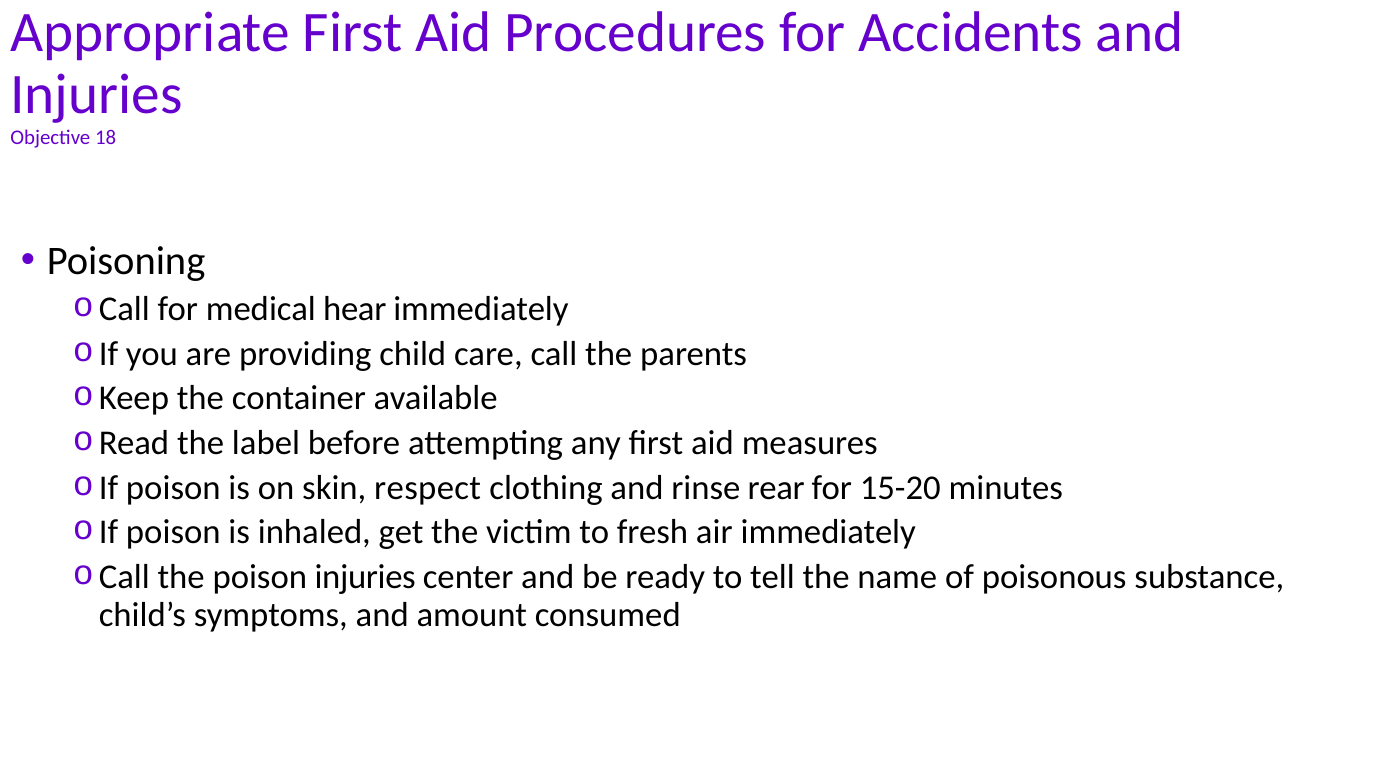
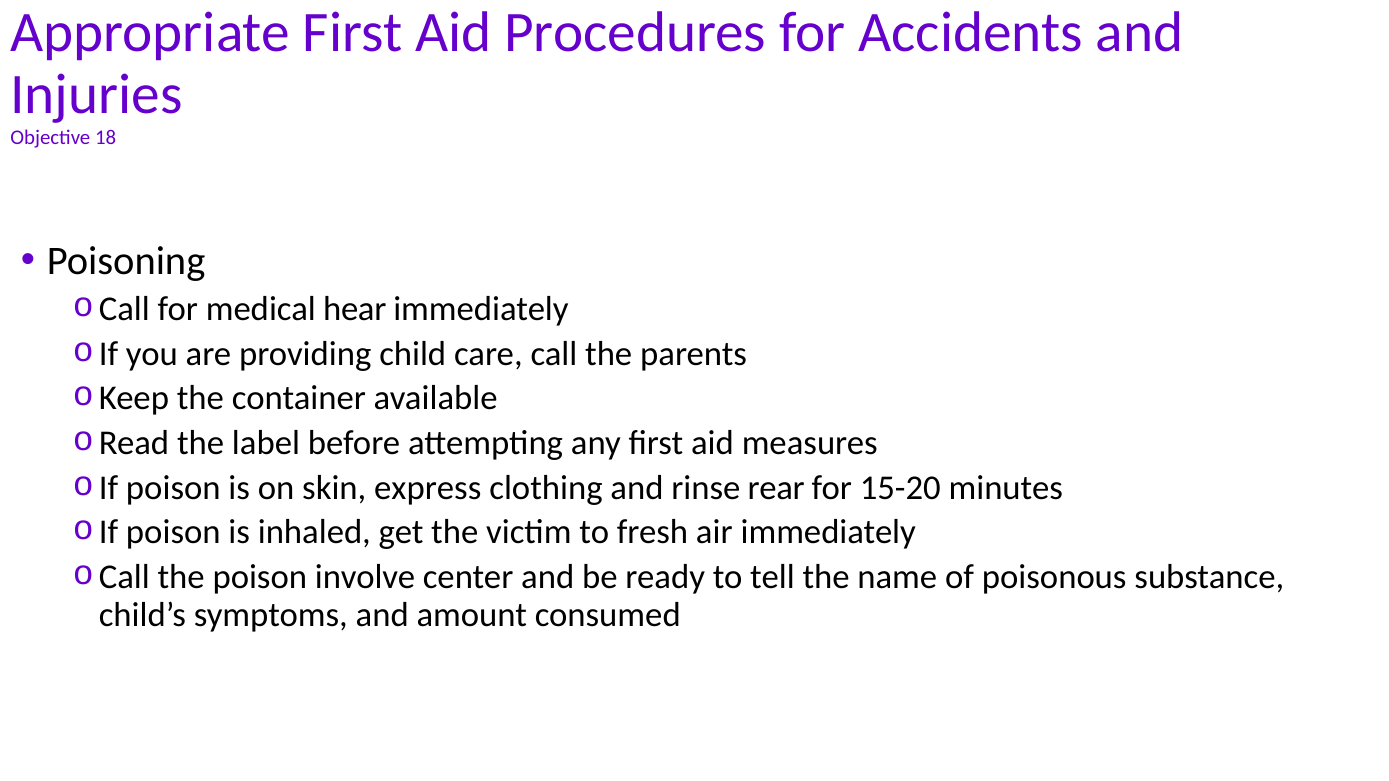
respect: respect -> express
poison injuries: injuries -> involve
